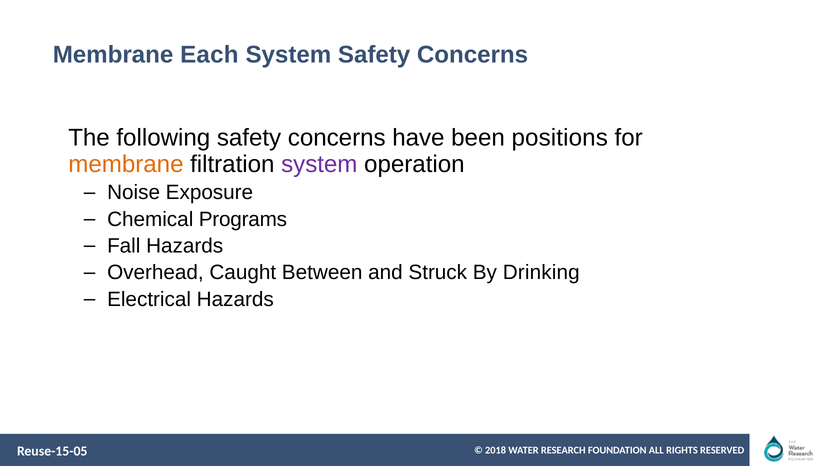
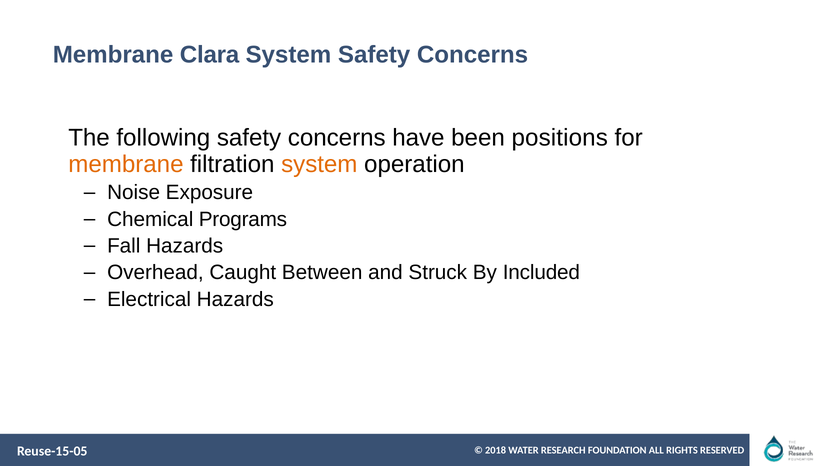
Each: Each -> Clara
system at (319, 164) colour: purple -> orange
Drinking: Drinking -> Included
